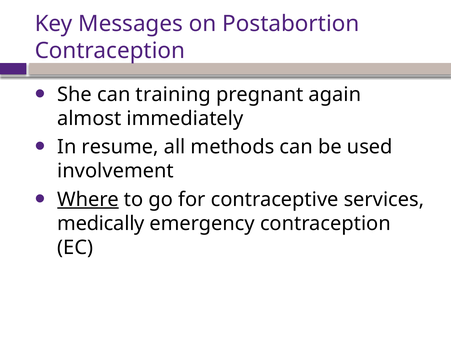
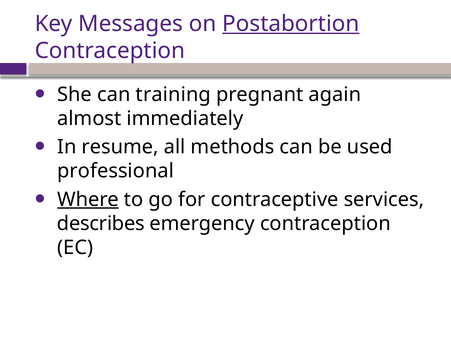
Postabortion underline: none -> present
involvement: involvement -> professional
medically: medically -> describes
